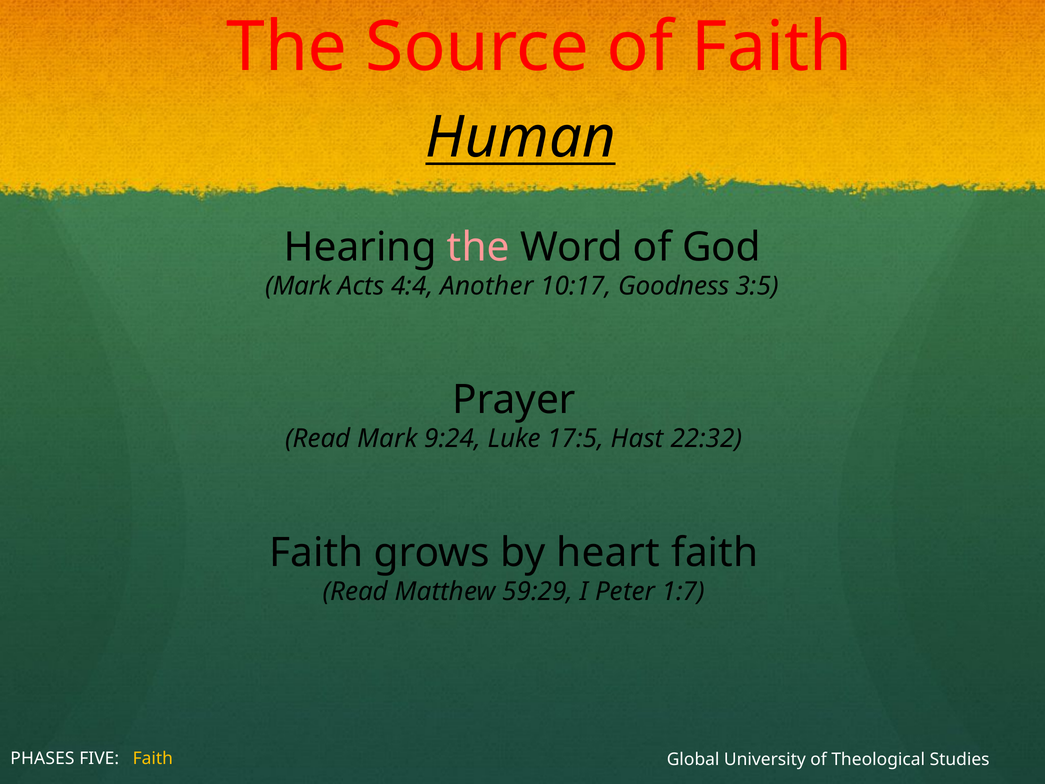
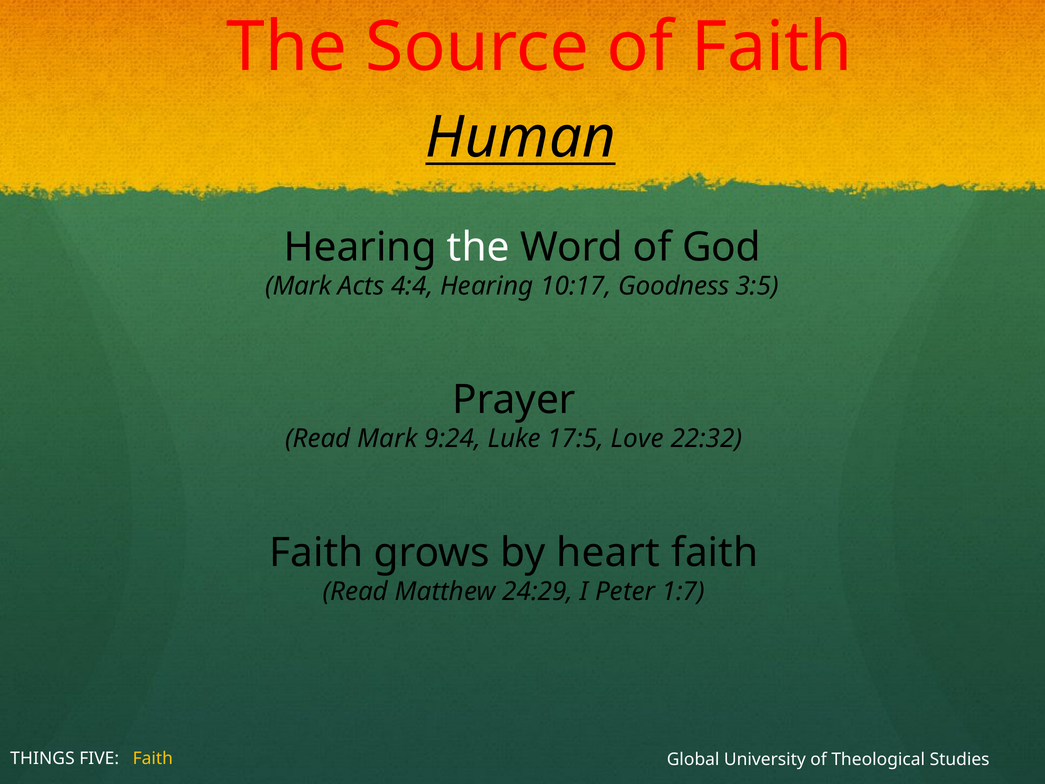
the at (478, 247) colour: pink -> white
4:4 Another: Another -> Hearing
Hast: Hast -> Love
59:29: 59:29 -> 24:29
PHASES: PHASES -> THINGS
